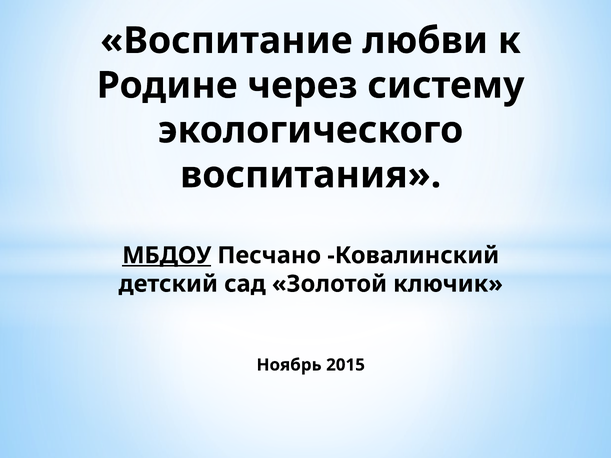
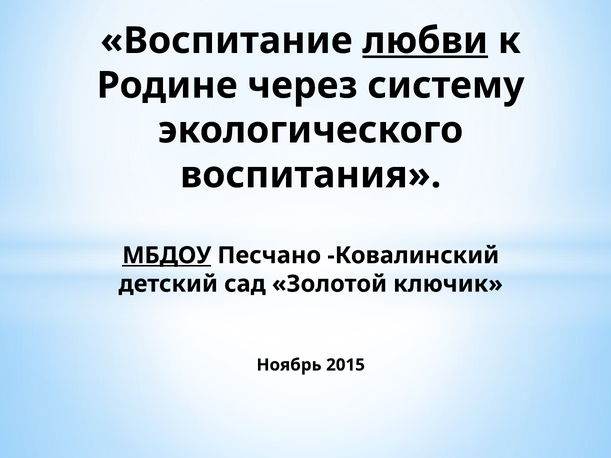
любви underline: none -> present
